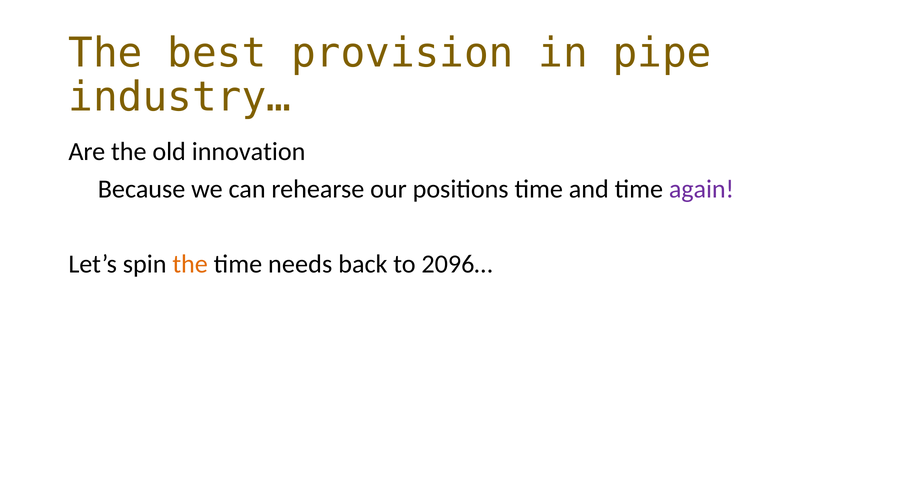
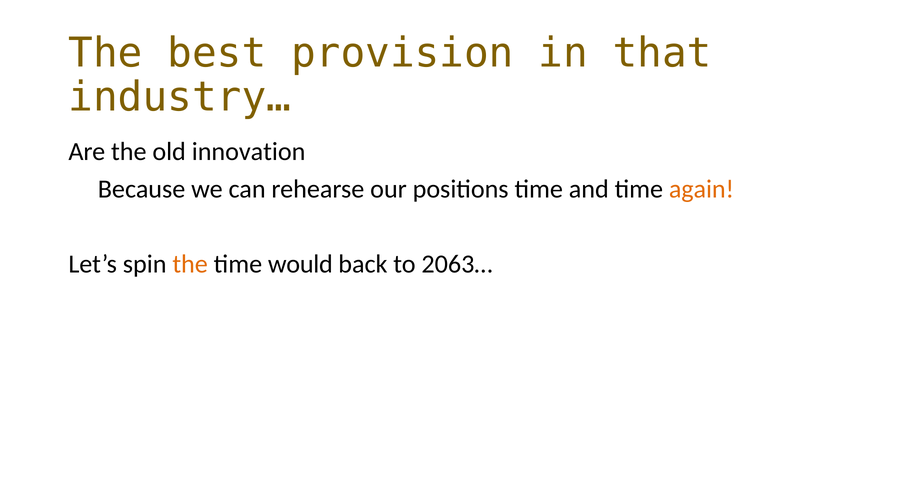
pipe: pipe -> that
again colour: purple -> orange
needs: needs -> would
2096…: 2096… -> 2063…
